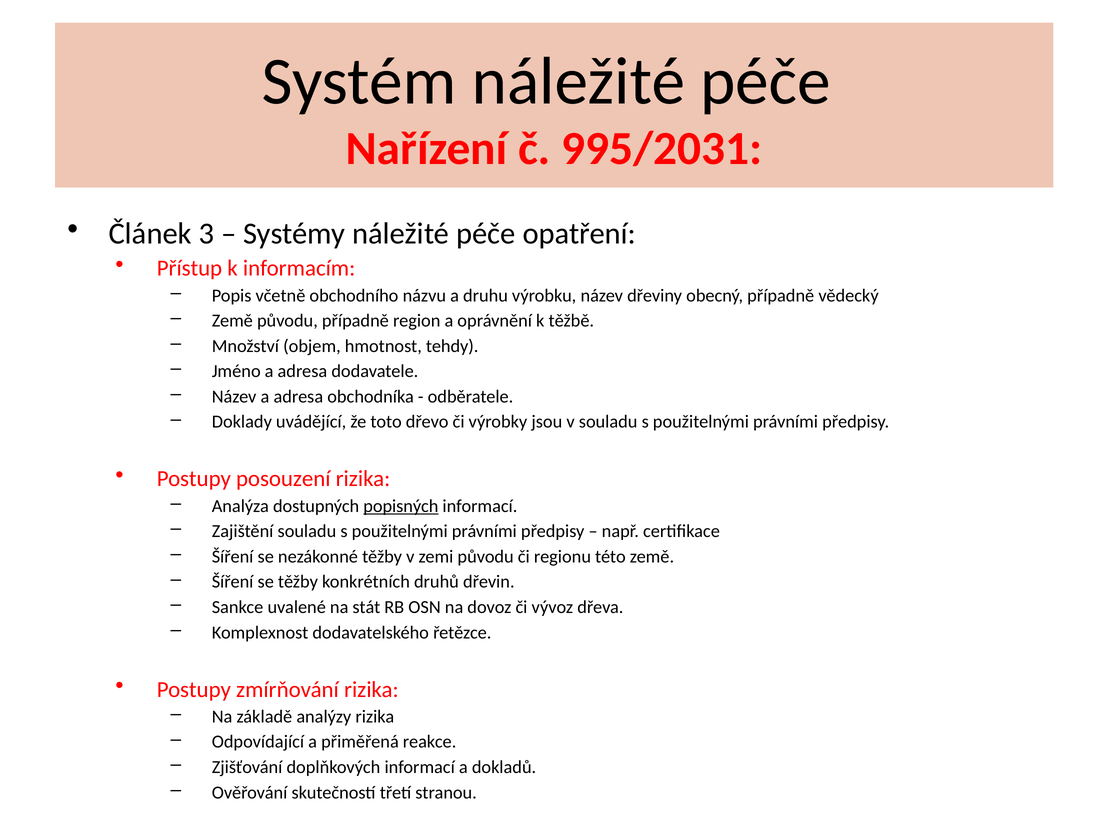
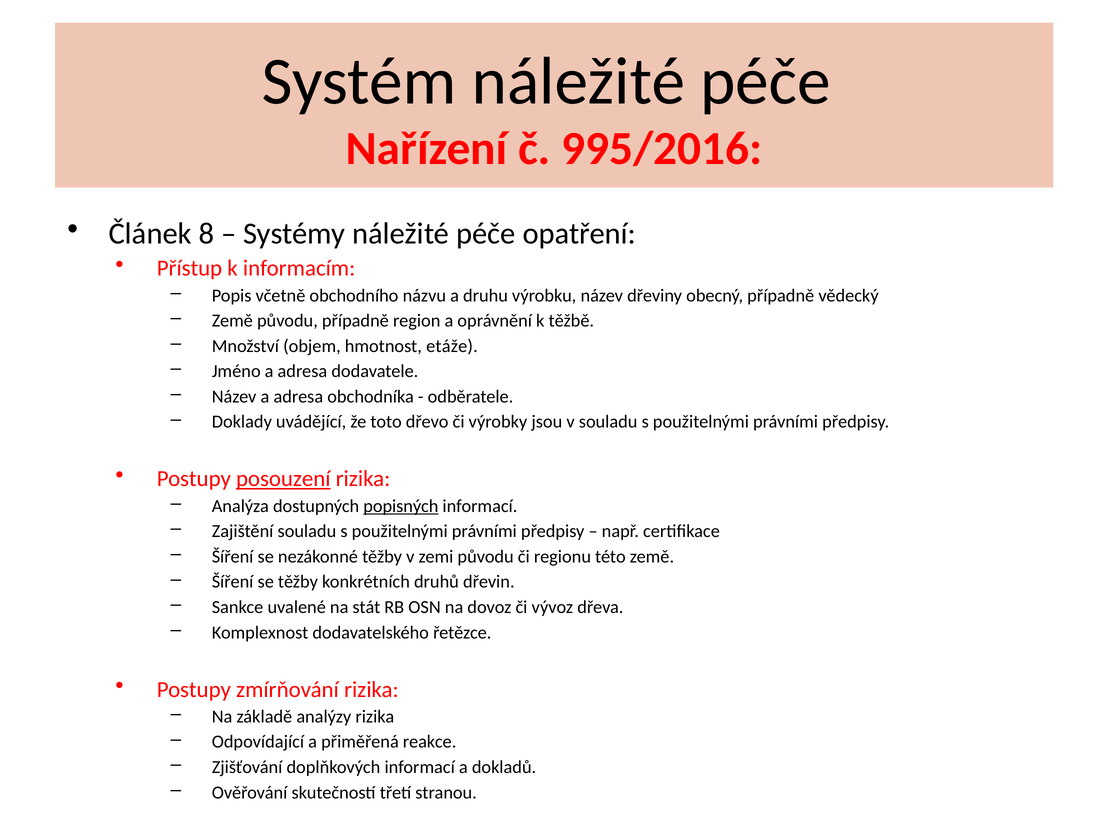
995/2031: 995/2031 -> 995/2016
3: 3 -> 8
tehdy: tehdy -> etáže
posouzení underline: none -> present
